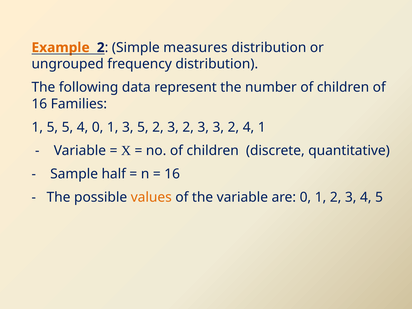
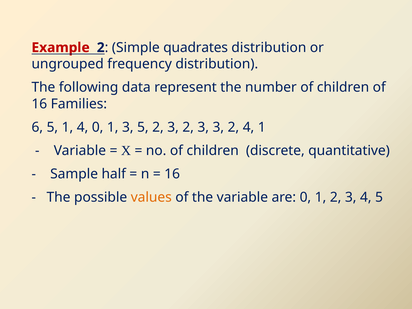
Example colour: orange -> red
measures: measures -> quadrates
1 at (37, 127): 1 -> 6
5 5: 5 -> 1
